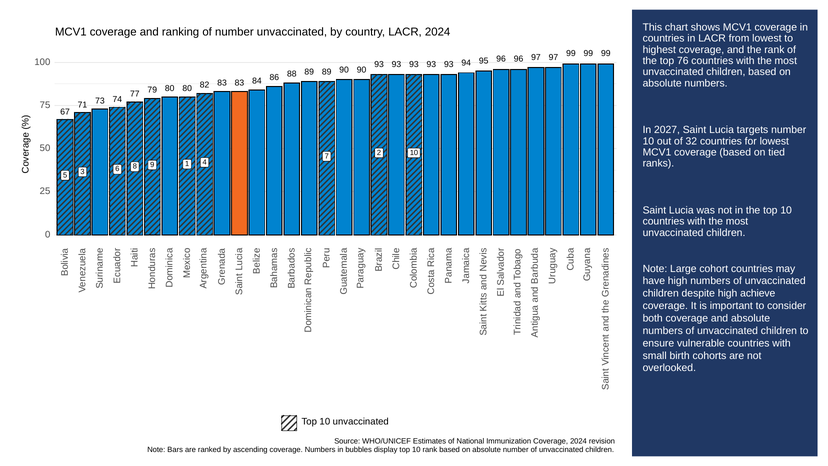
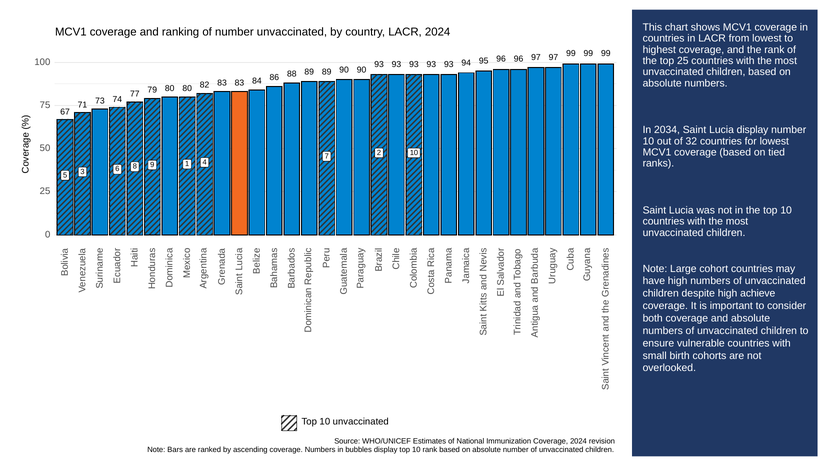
top 76: 76 -> 25
2027: 2027 -> 2034
Lucia targets: targets -> display
